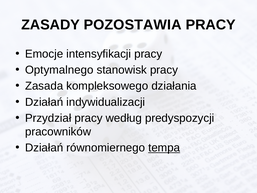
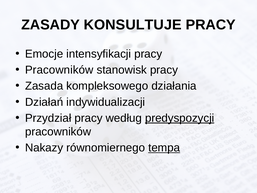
POZOSTAWIA: POZOSTAWIA -> KONSULTUJE
Optymalnego at (59, 70): Optymalnego -> Pracowników
predyspozycji underline: none -> present
Działań at (44, 148): Działań -> Nakazy
